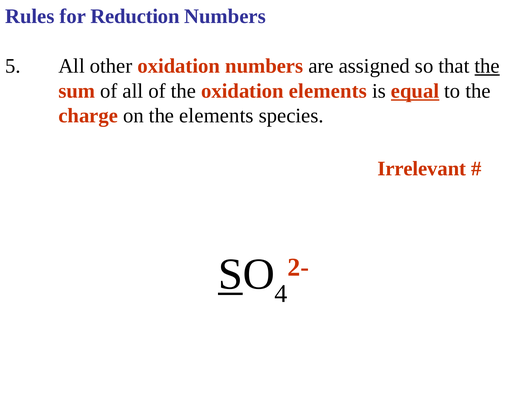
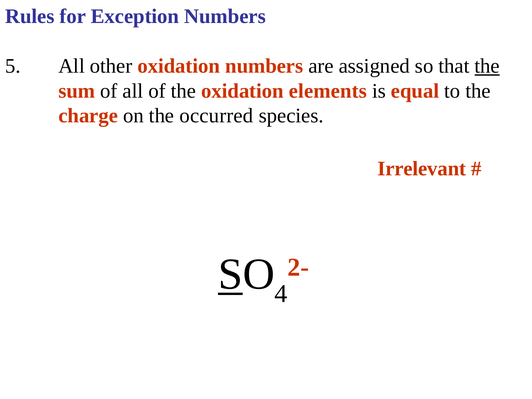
Reduction: Reduction -> Exception
equal underline: present -> none
the elements: elements -> occurred
